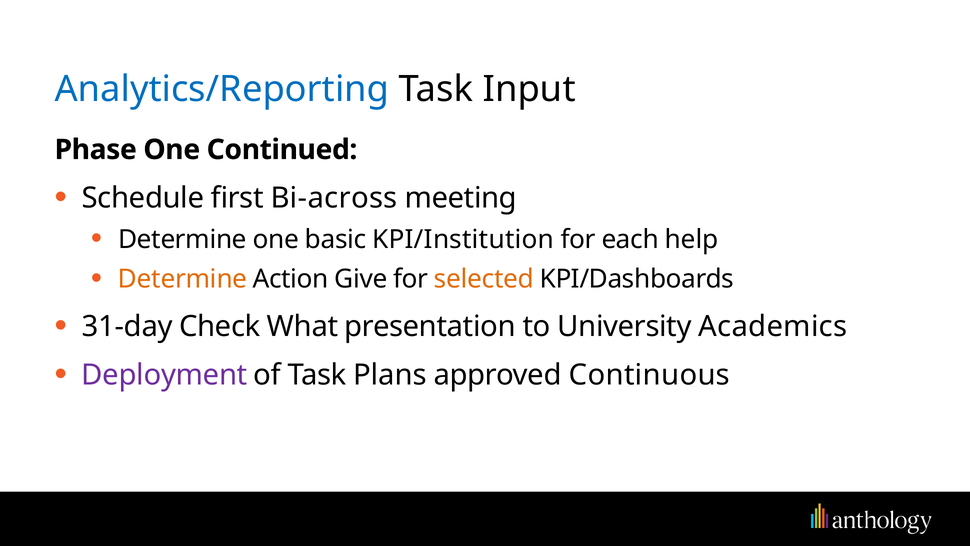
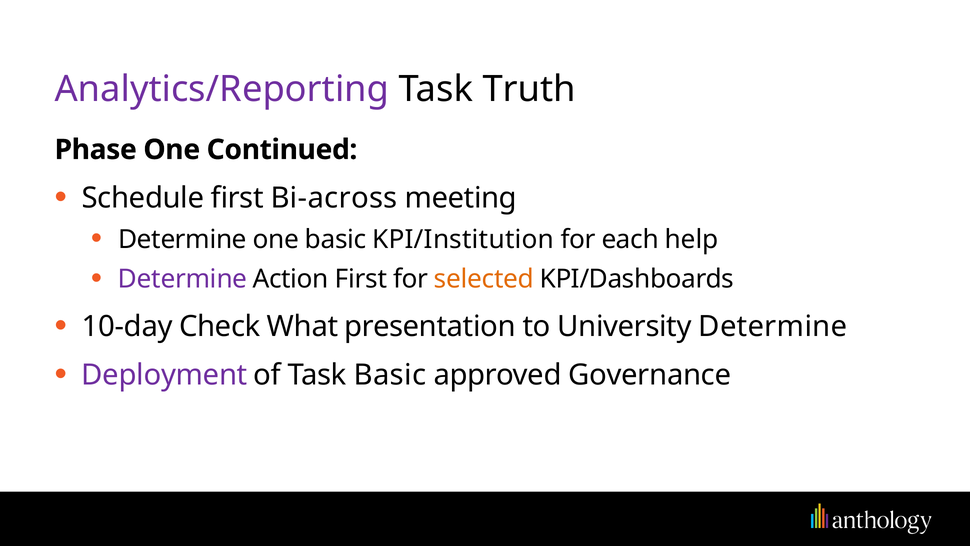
Analytics/Reporting colour: blue -> purple
Input: Input -> Truth
Determine at (183, 279) colour: orange -> purple
Action Give: Give -> First
31-day: 31-day -> 10-day
University Academics: Academics -> Determine
Task Plans: Plans -> Basic
Continuous: Continuous -> Governance
